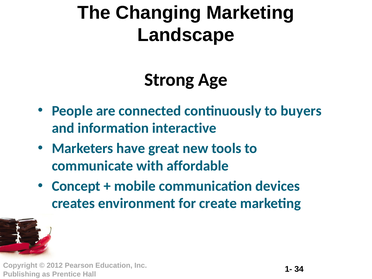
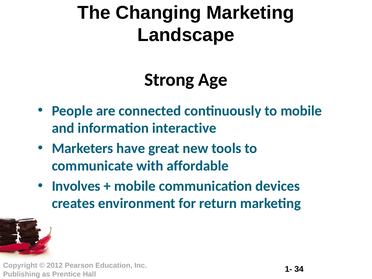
to buyers: buyers -> mobile
Concept: Concept -> Involves
create: create -> return
